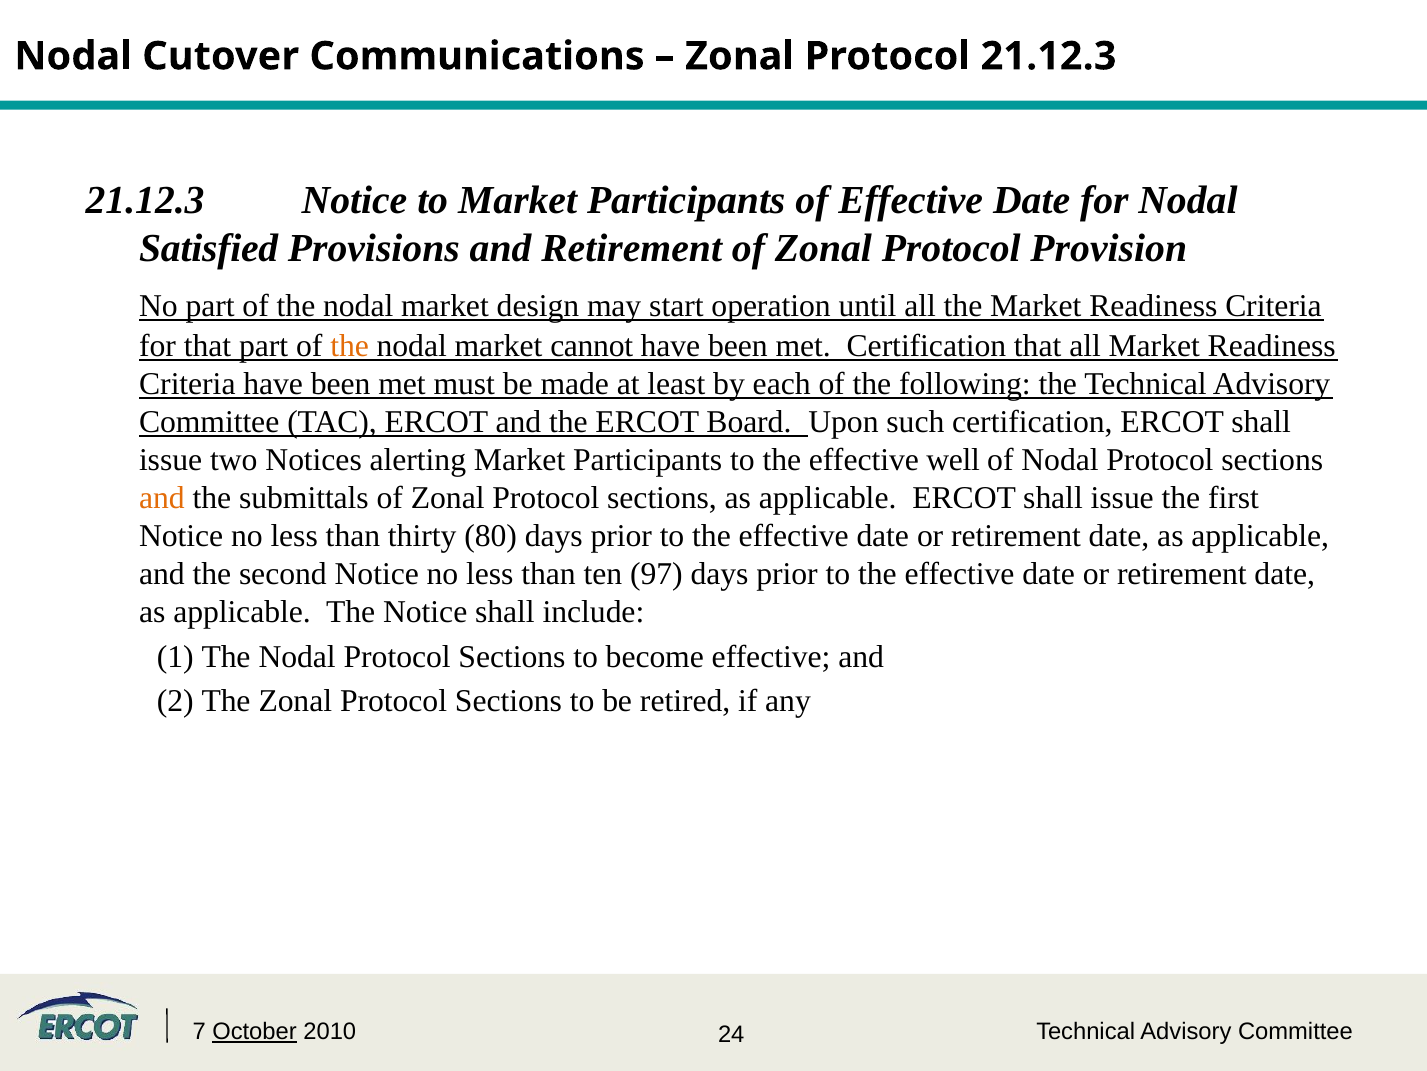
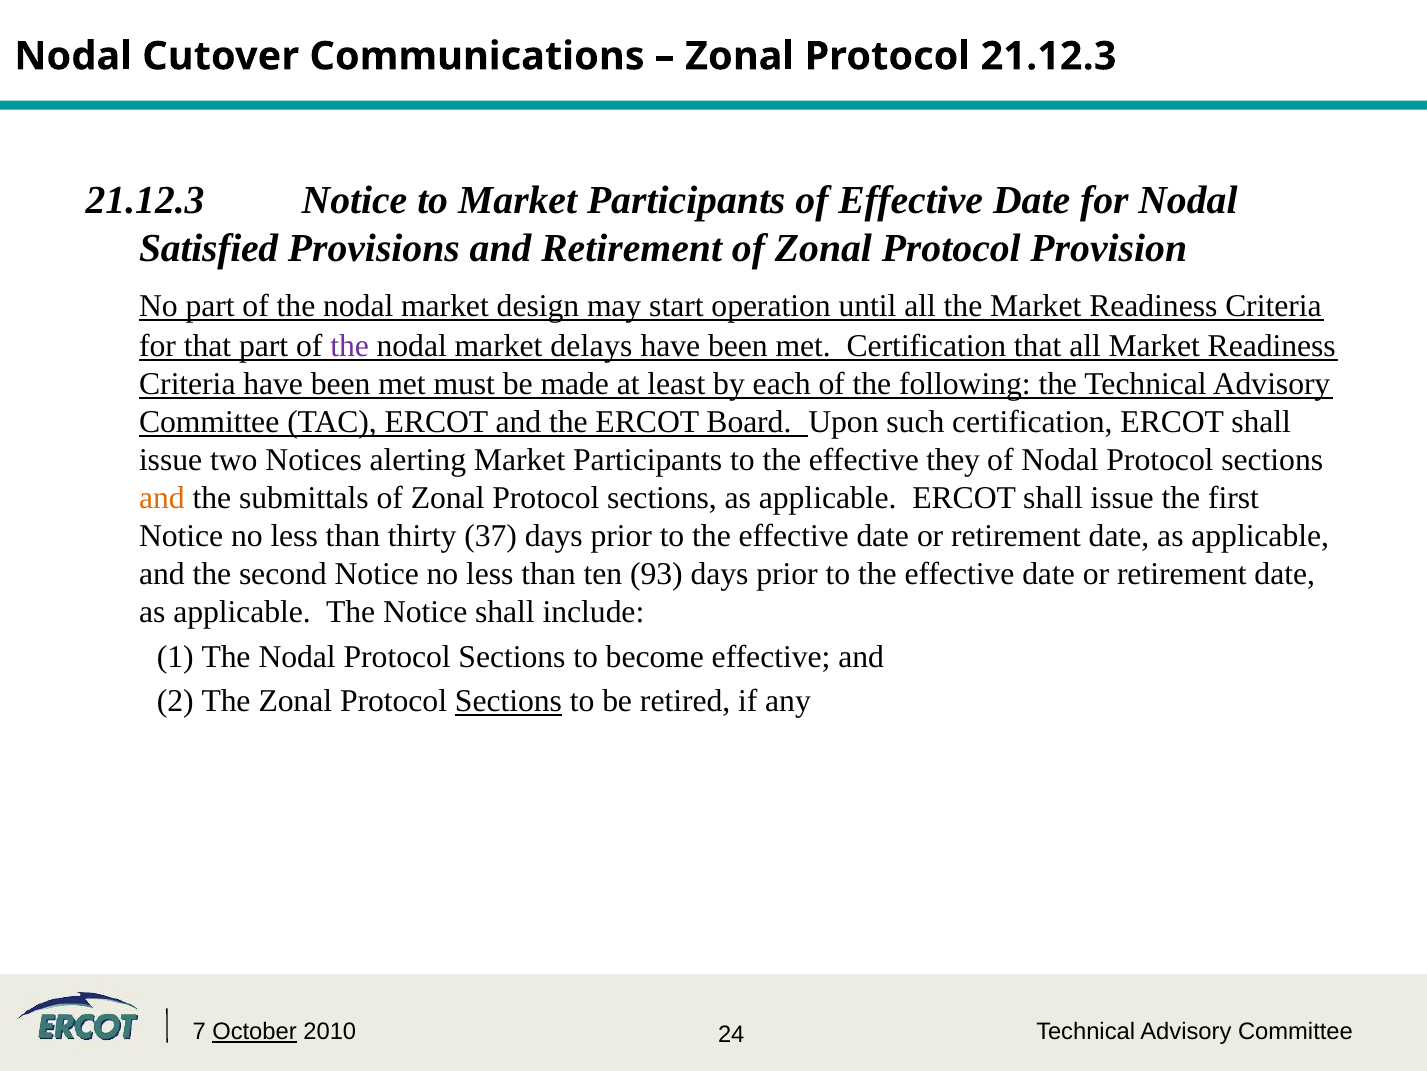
the at (350, 346) colour: orange -> purple
cannot: cannot -> delays
well: well -> they
80: 80 -> 37
97: 97 -> 93
Sections at (508, 701) underline: none -> present
